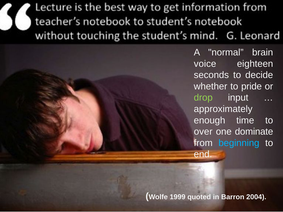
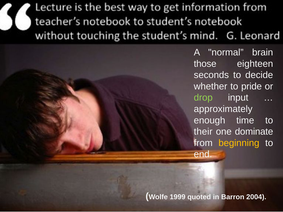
voice: voice -> those
over: over -> their
beginning colour: light blue -> yellow
